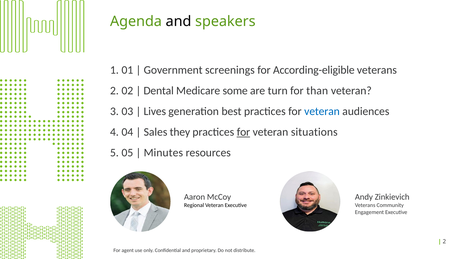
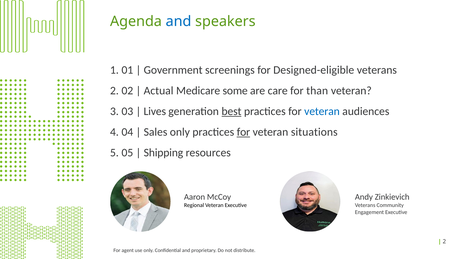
and at (179, 21) colour: black -> blue
According-eligible: According-eligible -> Designed-eligible
Dental: Dental -> Actual
turn: turn -> care
best underline: none -> present
Sales they: they -> only
Minutes: Minutes -> Shipping
